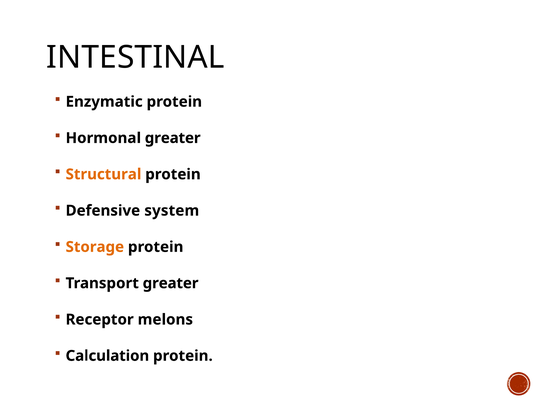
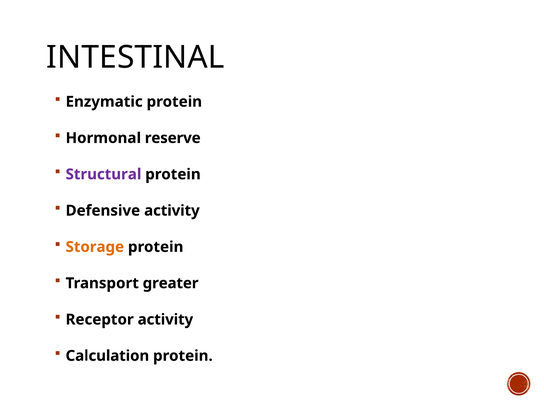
Hormonal greater: greater -> reserve
Structural colour: orange -> purple
Defensive system: system -> activity
Receptor melons: melons -> activity
